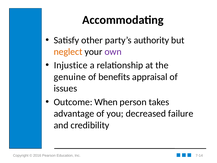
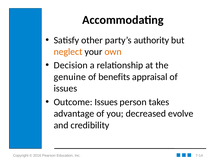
own colour: purple -> orange
Injustice: Injustice -> Decision
Outcome When: When -> Issues
failure: failure -> evolve
